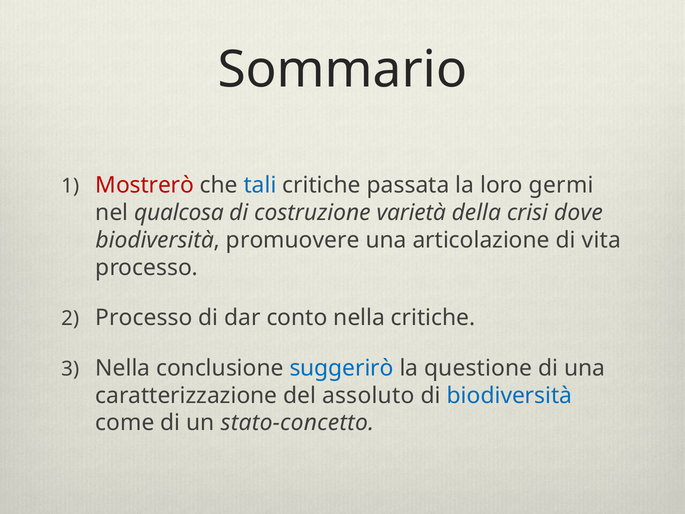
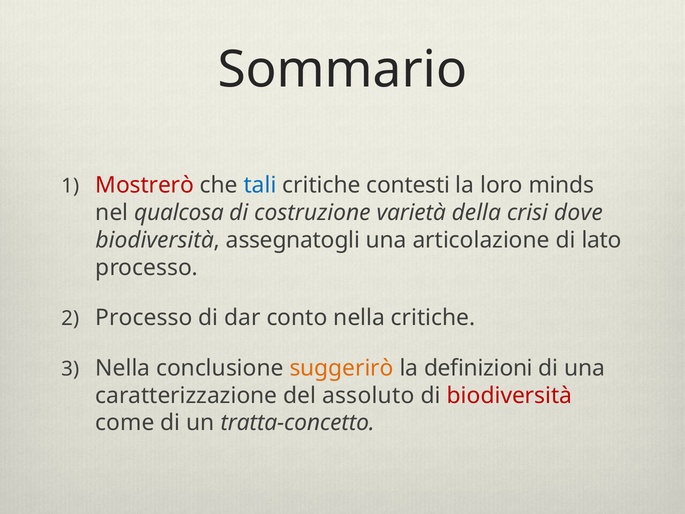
passata: passata -> contesti
germi: germi -> minds
promuovere: promuovere -> assegnatogli
vita: vita -> lato
suggerirò colour: blue -> orange
questione: questione -> definizioni
biodiversità at (510, 395) colour: blue -> red
stato-concetto: stato-concetto -> tratta-concetto
